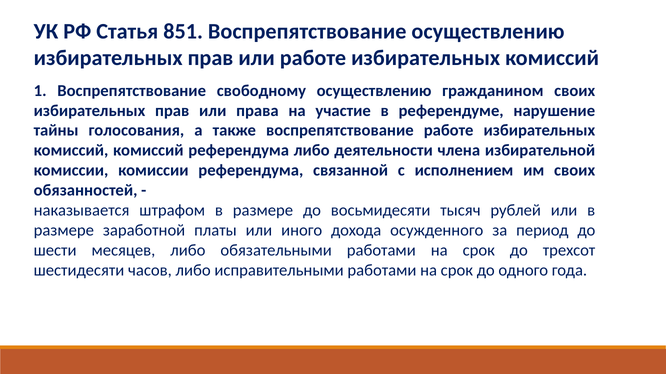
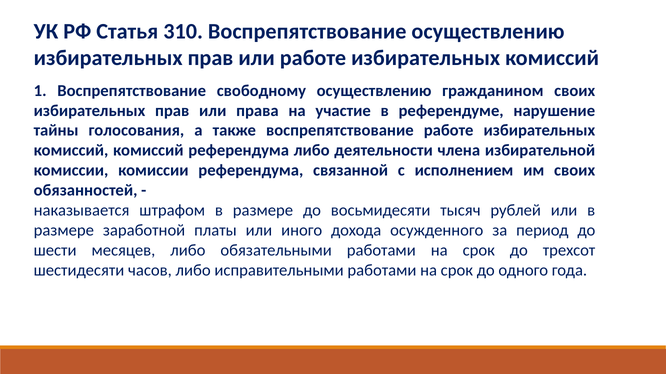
851: 851 -> 310
